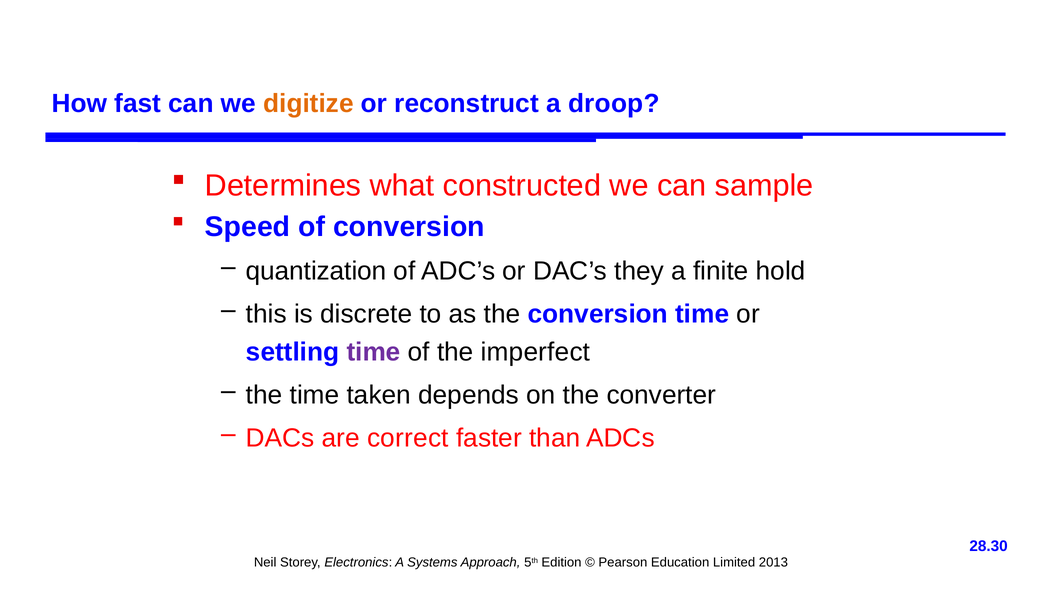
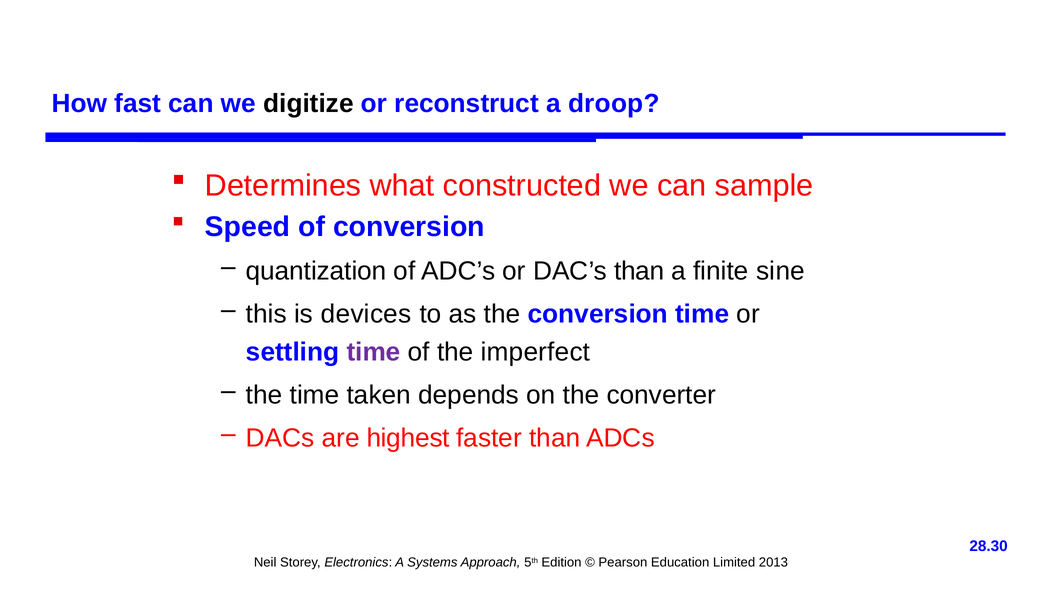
digitize colour: orange -> black
DAC’s they: they -> than
hold: hold -> sine
discrete: discrete -> devices
correct: correct -> highest
